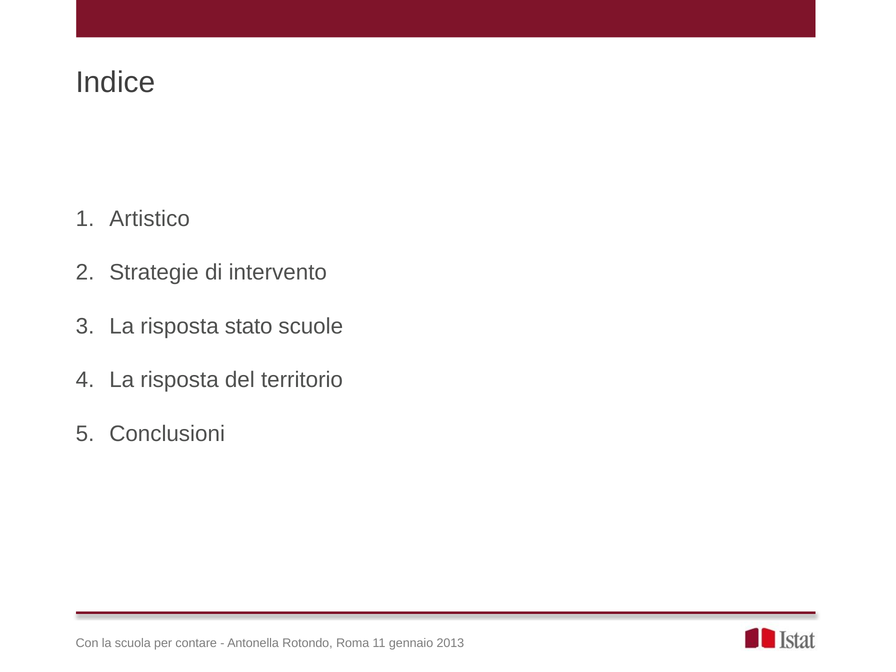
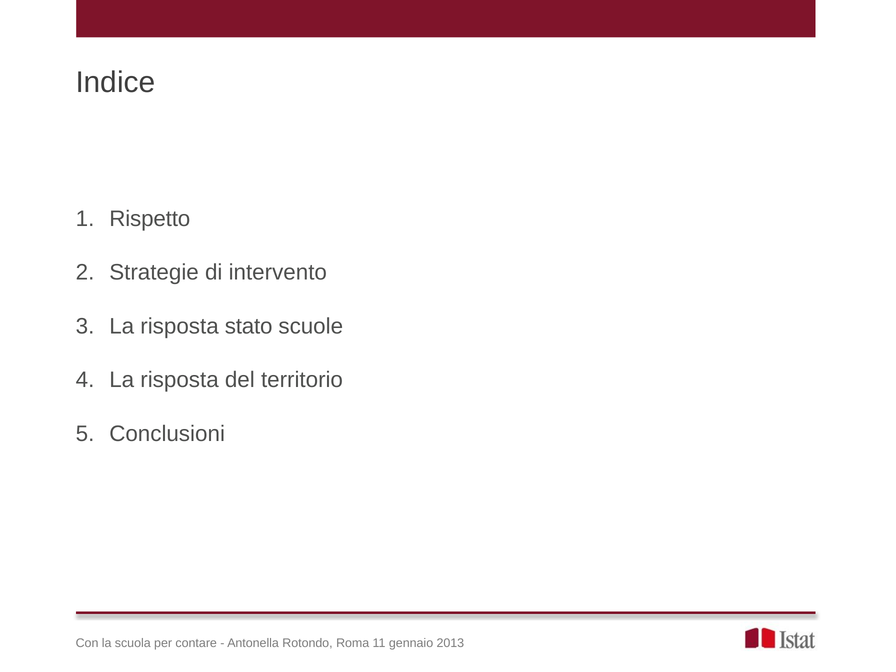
Artistico: Artistico -> Rispetto
